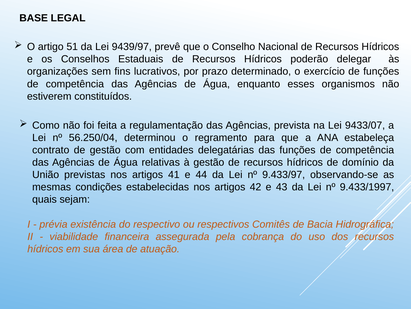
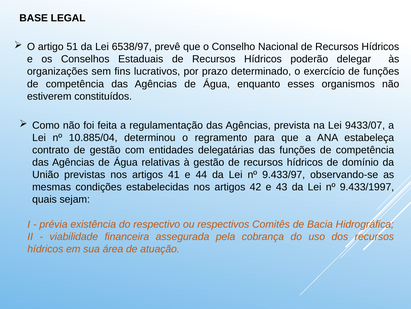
9439/97: 9439/97 -> 6538/97
56.250/04: 56.250/04 -> 10.885/04
